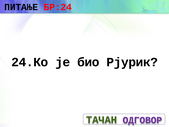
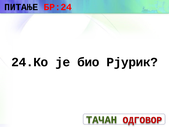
ОДГОВОР colour: purple -> red
